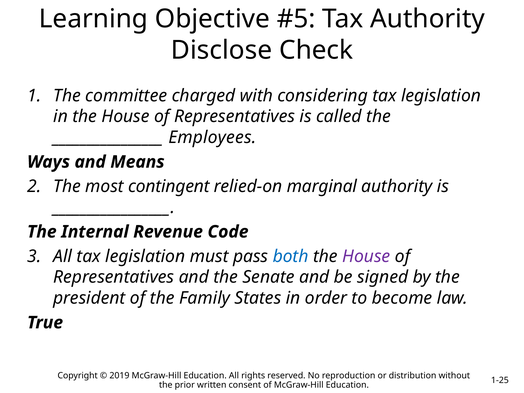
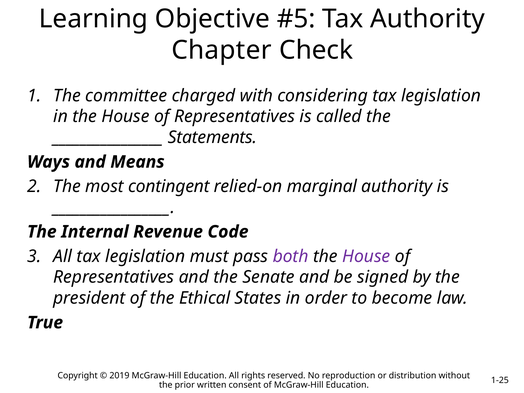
Disclose: Disclose -> Chapter
Employees: Employees -> Statements
both colour: blue -> purple
Family: Family -> Ethical
